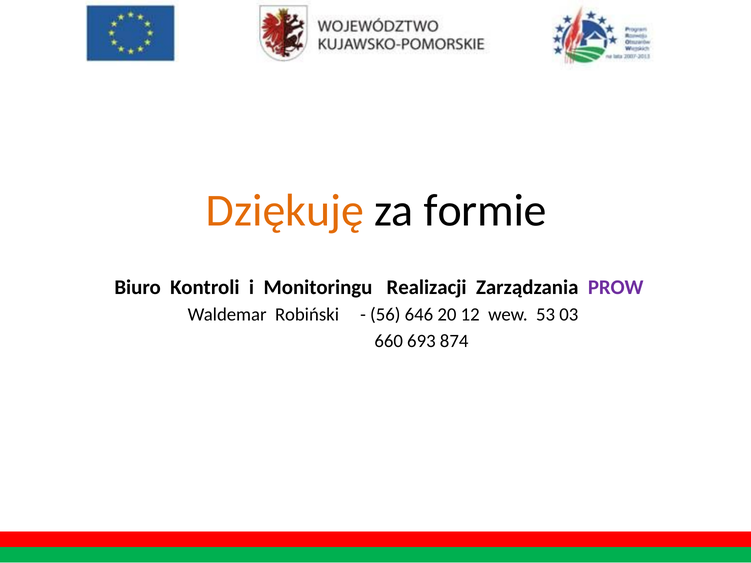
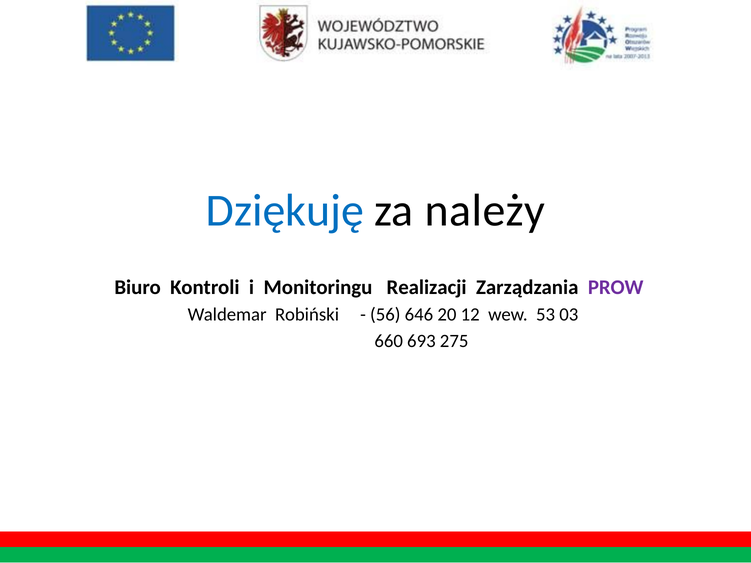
Dziękuję colour: orange -> blue
formie: formie -> należy
874: 874 -> 275
